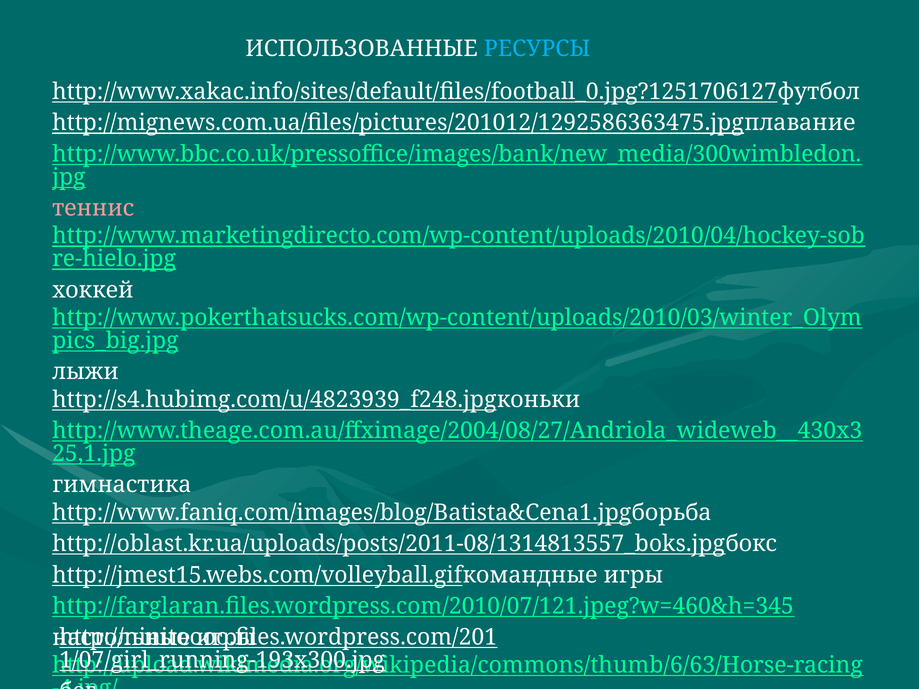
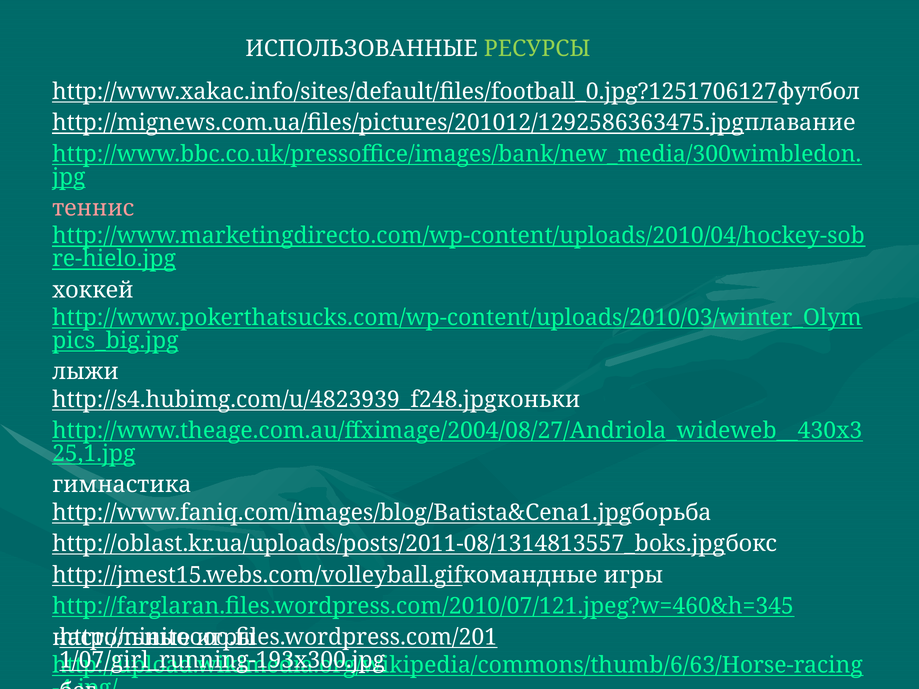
РЕСУРСЫ colour: light blue -> light green
